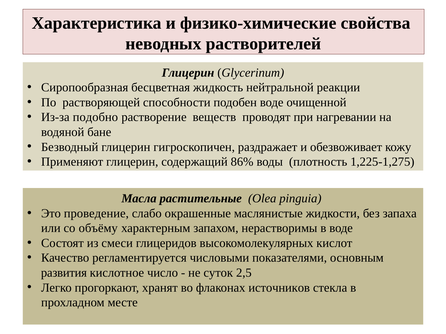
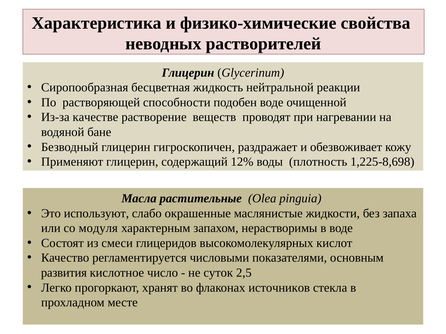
подобно: подобно -> качестве
86%: 86% -> 12%
1,225-1,275: 1,225-1,275 -> 1,225-8,698
проведение: проведение -> используют
объёму: объёму -> модуля
